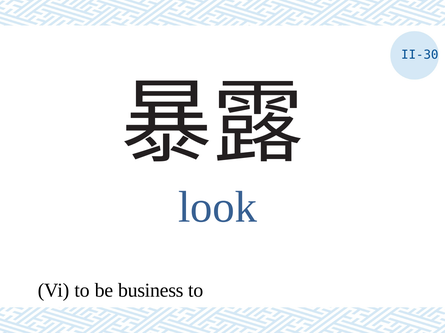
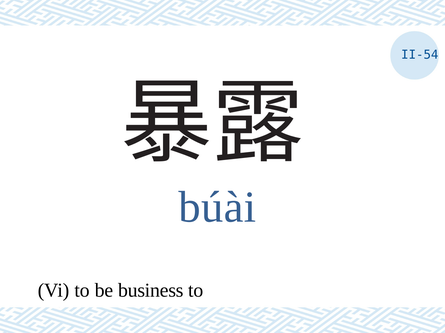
II-30: II-30 -> II-54
look: look -> búài
